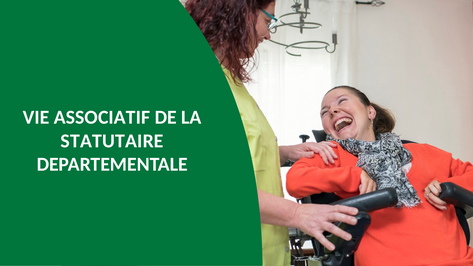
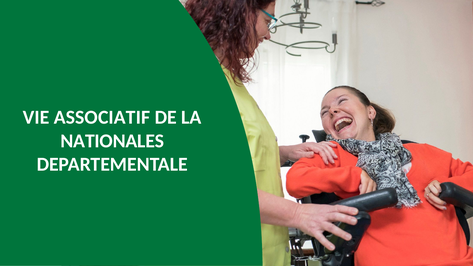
STATUTAIRE: STATUTAIRE -> NATIONALES
